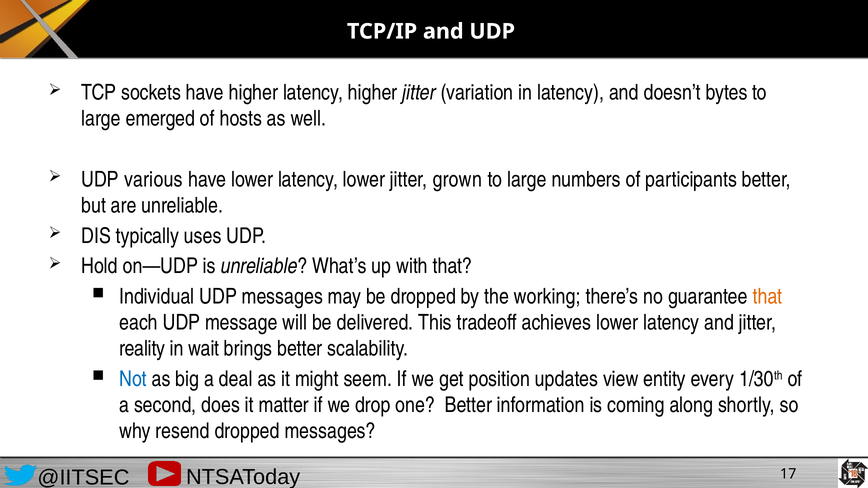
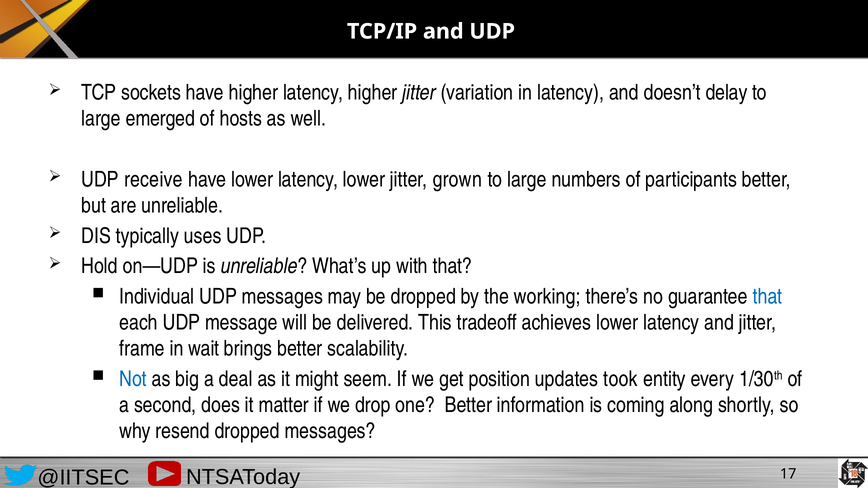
bytes: bytes -> delay
various: various -> receive
that at (768, 297) colour: orange -> blue
reality: reality -> frame
view: view -> took
